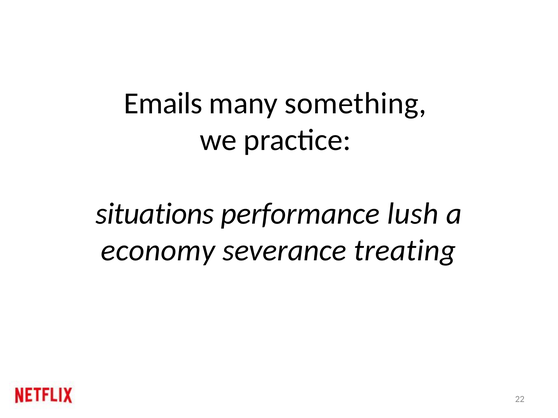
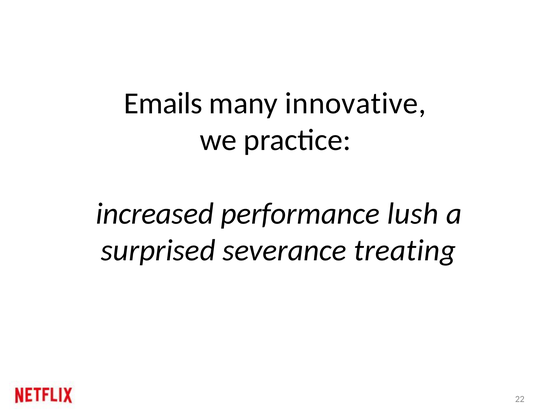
something: something -> innovative
situations: situations -> increased
economy: economy -> surprised
